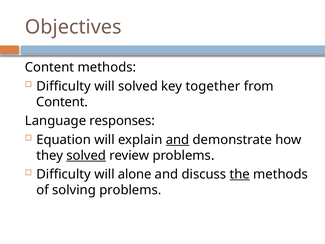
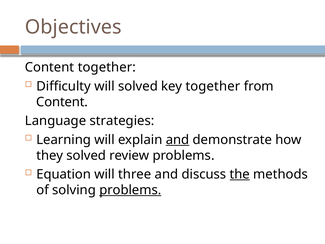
Content methods: methods -> together
responses: responses -> strategies
Equation: Equation -> Learning
solved at (86, 155) underline: present -> none
Difficulty at (64, 174): Difficulty -> Equation
alone: alone -> three
problems at (130, 190) underline: none -> present
